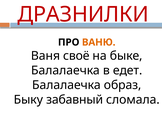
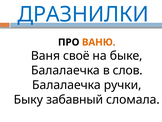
ДРАЗНИЛКИ colour: red -> blue
едет: едет -> слов
образ: образ -> ручки
